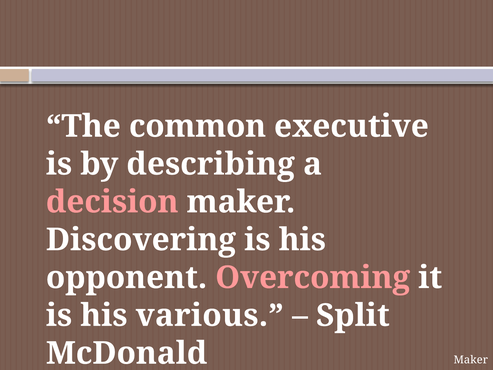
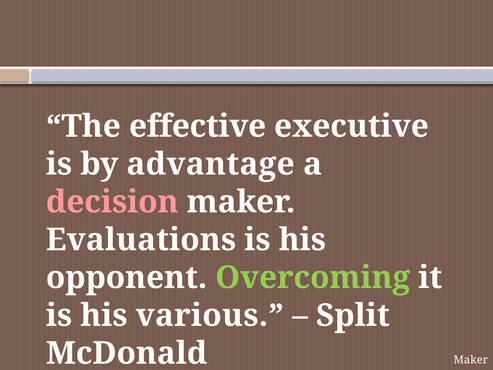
common: common -> effective
describing: describing -> advantage
Discovering: Discovering -> Evaluations
Overcoming colour: pink -> light green
